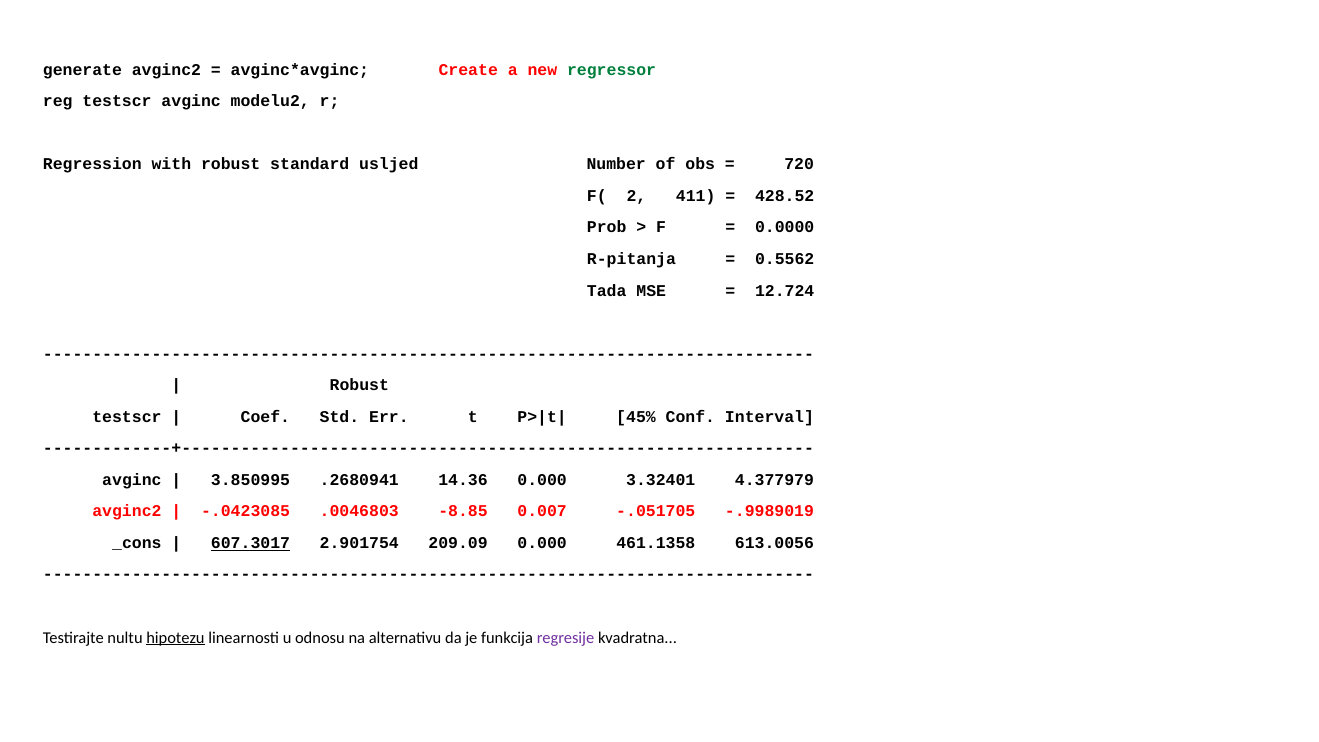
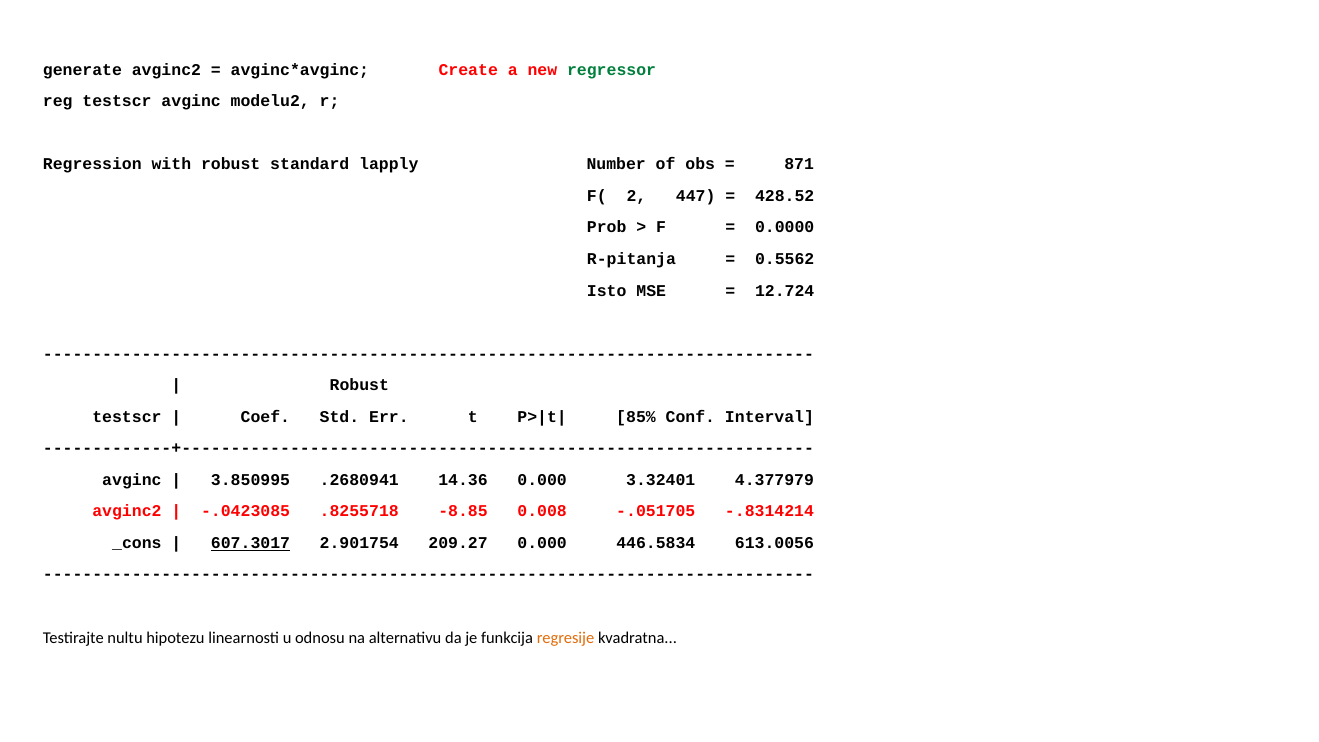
usljed: usljed -> lapply
720: 720 -> 871
411: 411 -> 447
Tada: Tada -> Isto
45%: 45% -> 85%
.0046803: .0046803 -> .8255718
0.007: 0.007 -> 0.008
-.9989019: -.9989019 -> -.8314214
209.09: 209.09 -> 209.27
461.1358: 461.1358 -> 446.5834
hipotezu underline: present -> none
regresije colour: purple -> orange
